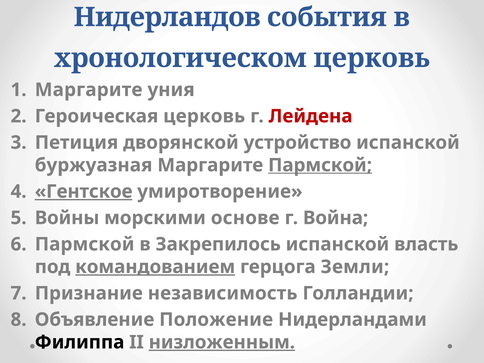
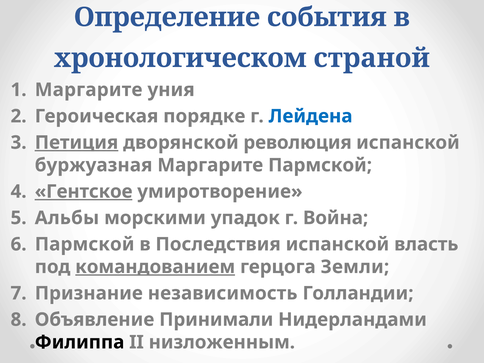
Нидерландов: Нидерландов -> Определение
хронологическом церковь: церковь -> страной
Героическая церковь: церковь -> порядке
Лейдена colour: red -> blue
Петиция underline: none -> present
устройство: устройство -> революция
Пармской at (320, 165) underline: present -> none
Войны: Войны -> Альбы
основе: основе -> упадок
Закрепилось: Закрепилось -> Последствия
Положение: Положение -> Принимали
низложенным underline: present -> none
